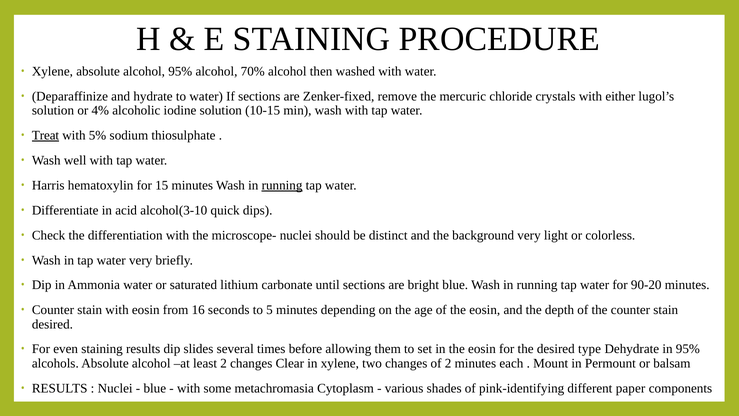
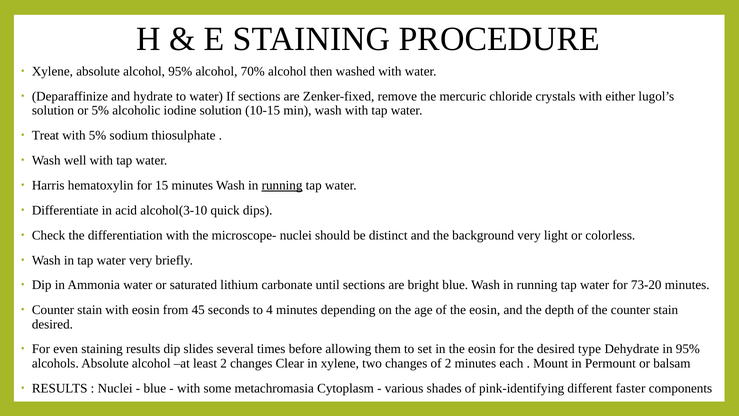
or 4%: 4% -> 5%
Treat underline: present -> none
90-20: 90-20 -> 73-20
16: 16 -> 45
5: 5 -> 4
paper: paper -> faster
